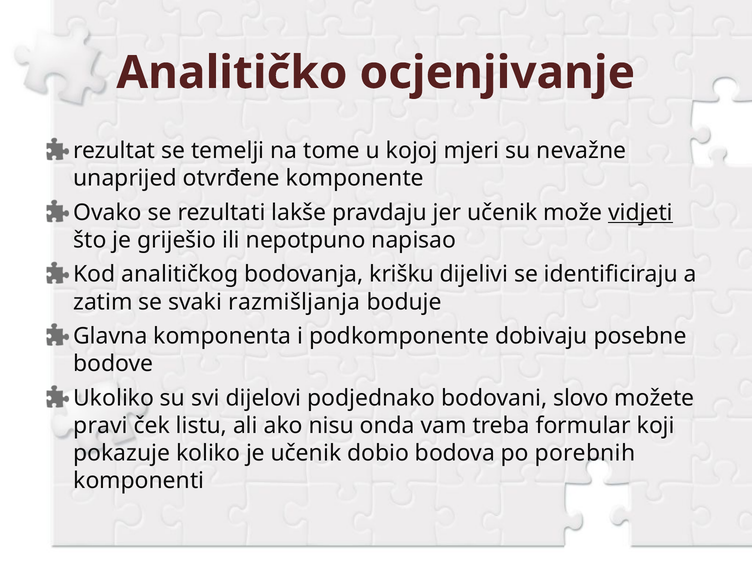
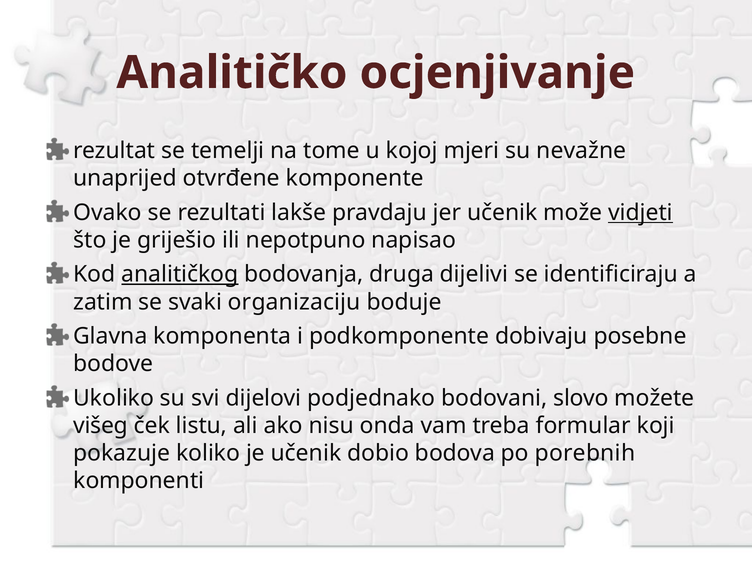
analitičkog underline: none -> present
krišku: krišku -> druga
razmišljanja: razmišljanja -> organizaciju
pravi: pravi -> višeg
